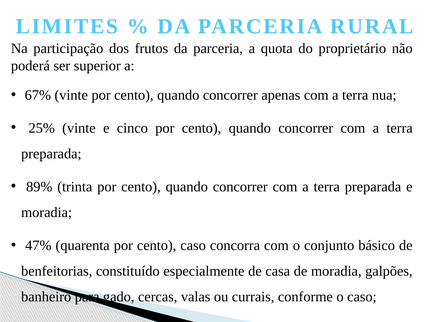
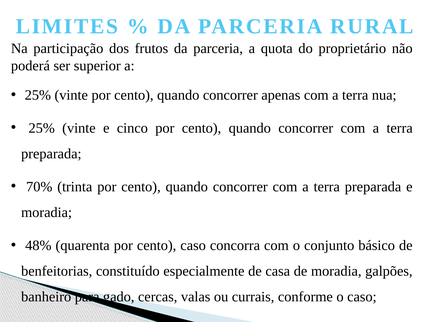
67% at (38, 95): 67% -> 25%
89%: 89% -> 70%
47%: 47% -> 48%
